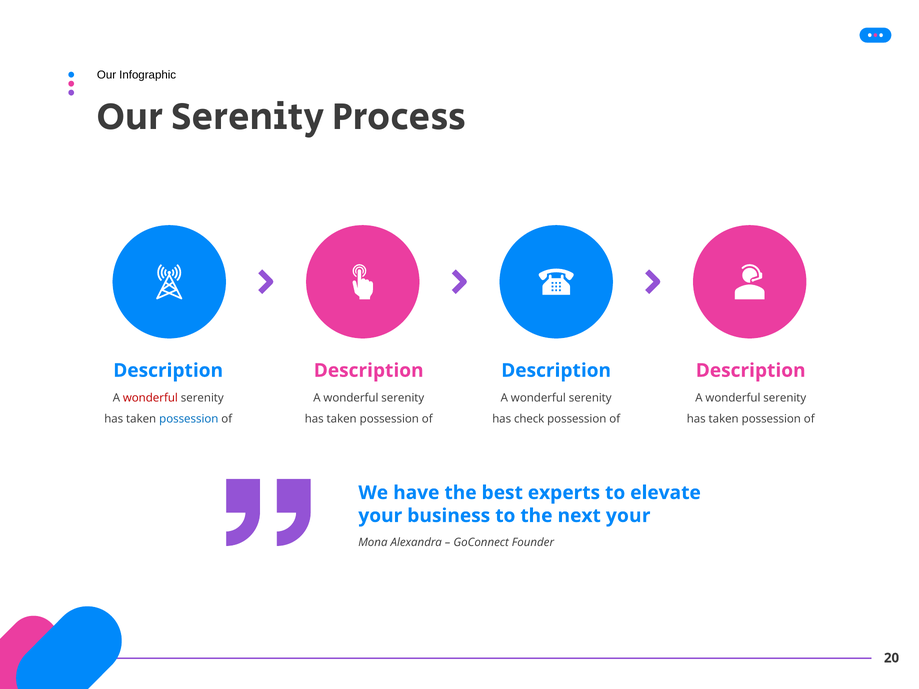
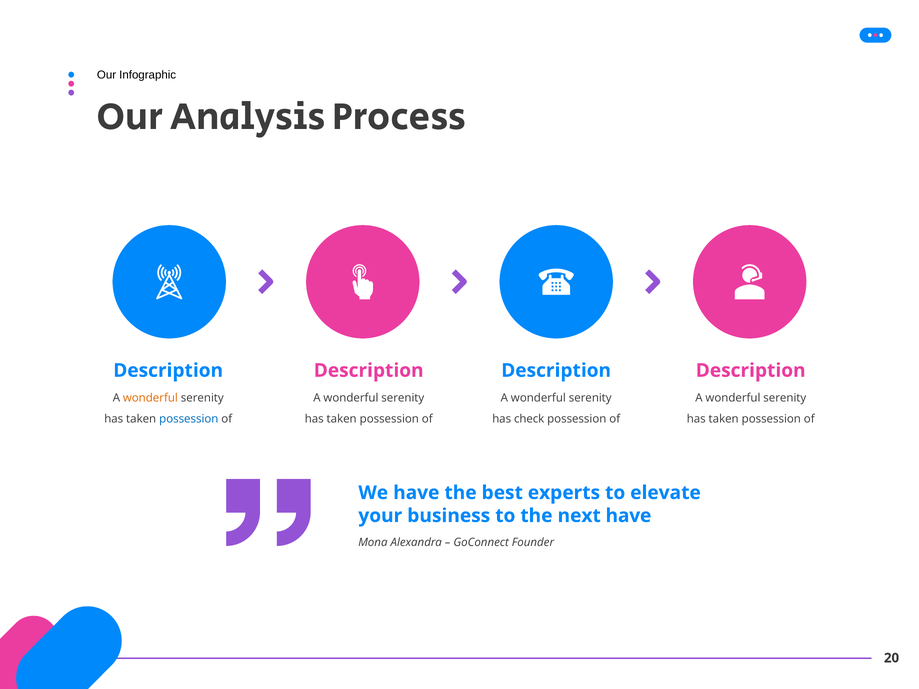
Our Serenity: Serenity -> Analysis
wonderful at (150, 398) colour: red -> orange
next your: your -> have
